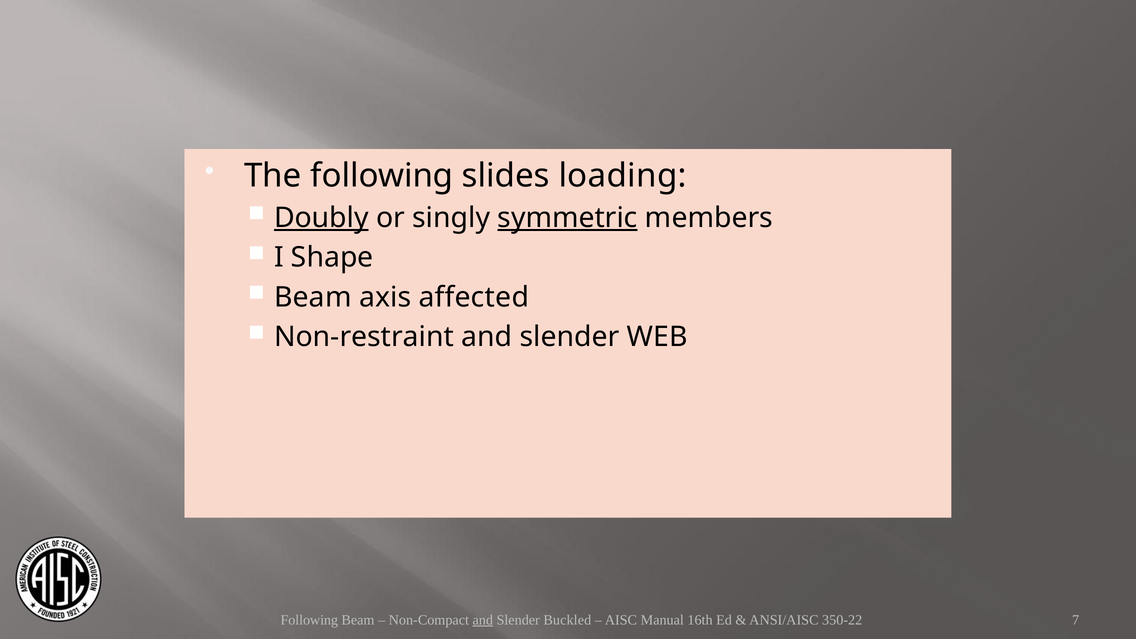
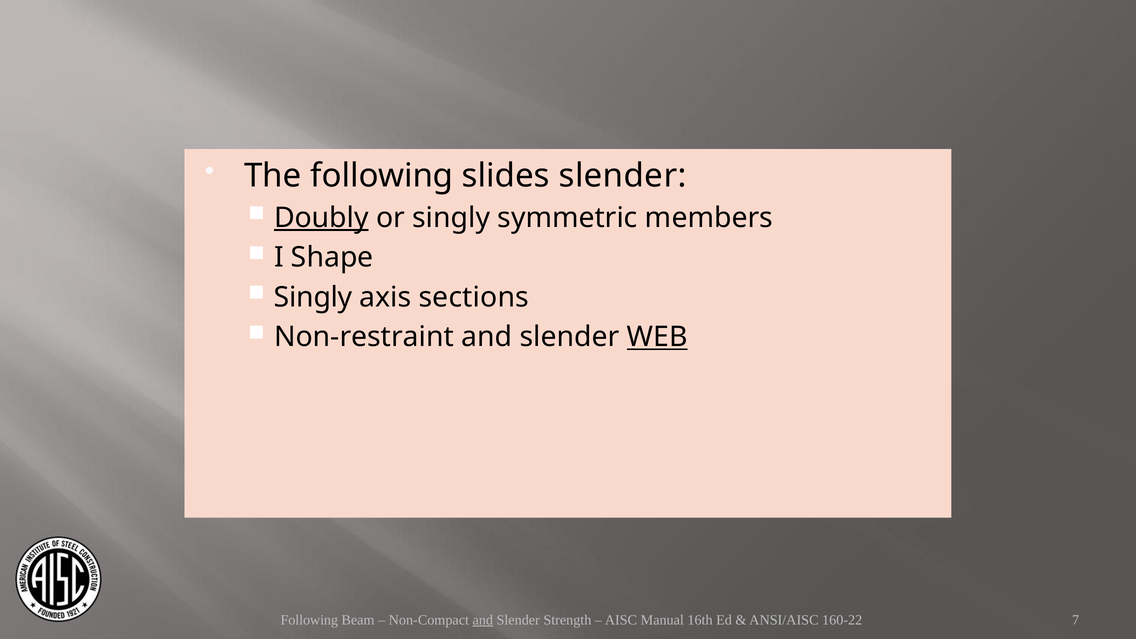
slides loading: loading -> slender
symmetric underline: present -> none
Beam at (313, 297): Beam -> Singly
affected: affected -> sections
WEB underline: none -> present
Buckled: Buckled -> Strength
350-22: 350-22 -> 160-22
